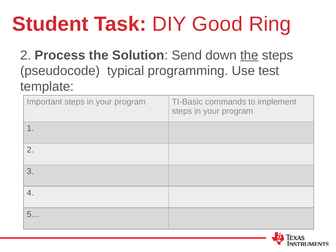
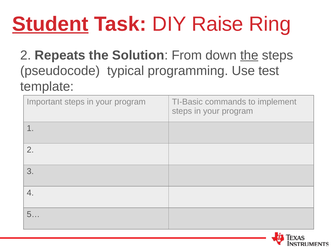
Student underline: none -> present
Good: Good -> Raise
Process: Process -> Repeats
Send: Send -> From
